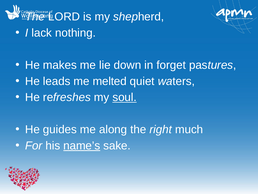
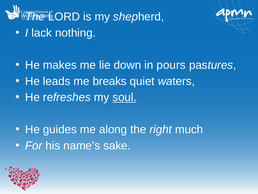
forget: forget -> pours
melted: melted -> breaks
name’s underline: present -> none
